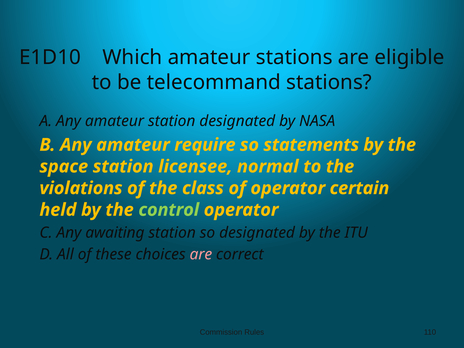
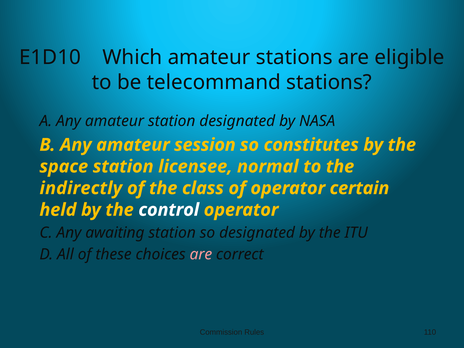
require: require -> session
statements: statements -> constitutes
violations: violations -> indirectly
control colour: light green -> white
